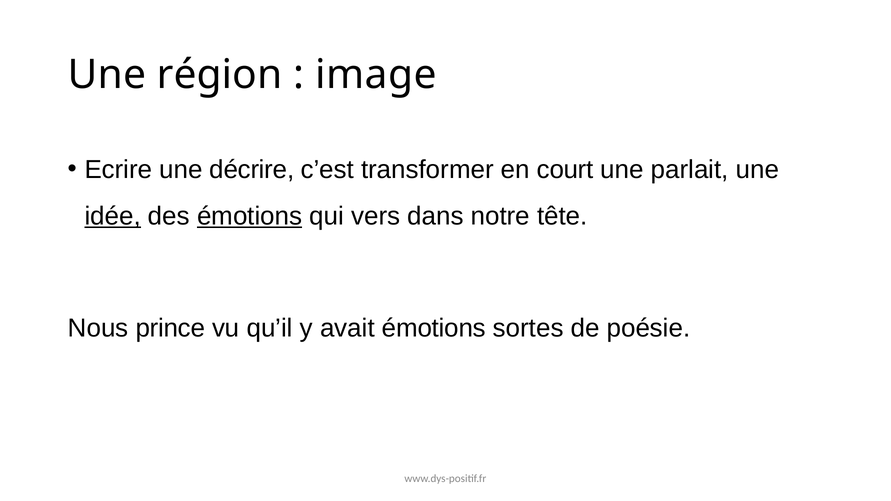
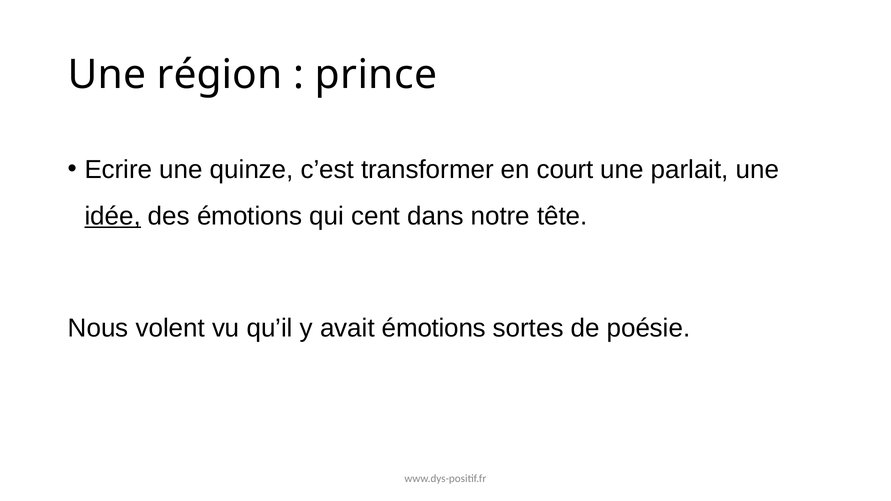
image: image -> prince
décrire: décrire -> quinze
émotions at (250, 216) underline: present -> none
vers: vers -> cent
prince: prince -> volent
